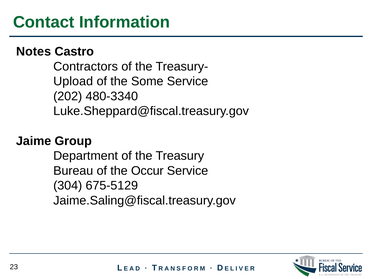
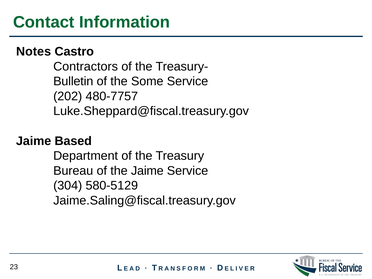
Upload: Upload -> Bulletin
480-3340: 480-3340 -> 480-7757
Group: Group -> Based
the Occur: Occur -> Jaime
675-5129: 675-5129 -> 580-5129
